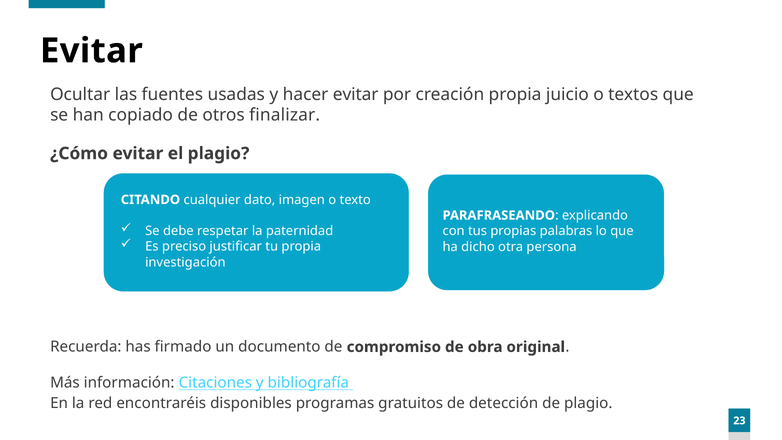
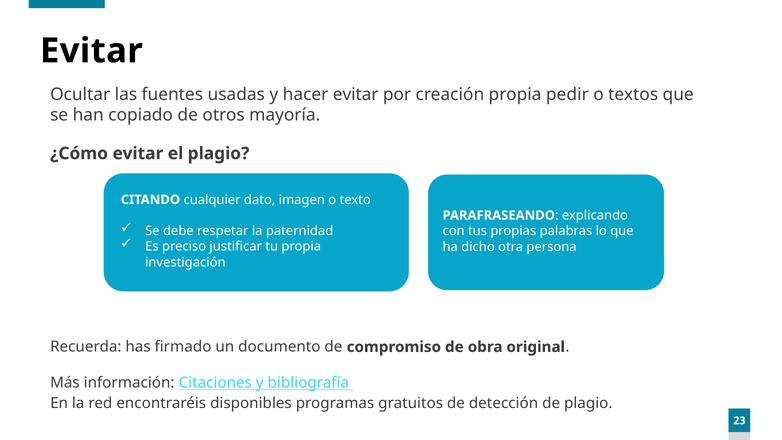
juicio: juicio -> pedir
finalizar: finalizar -> mayoría
